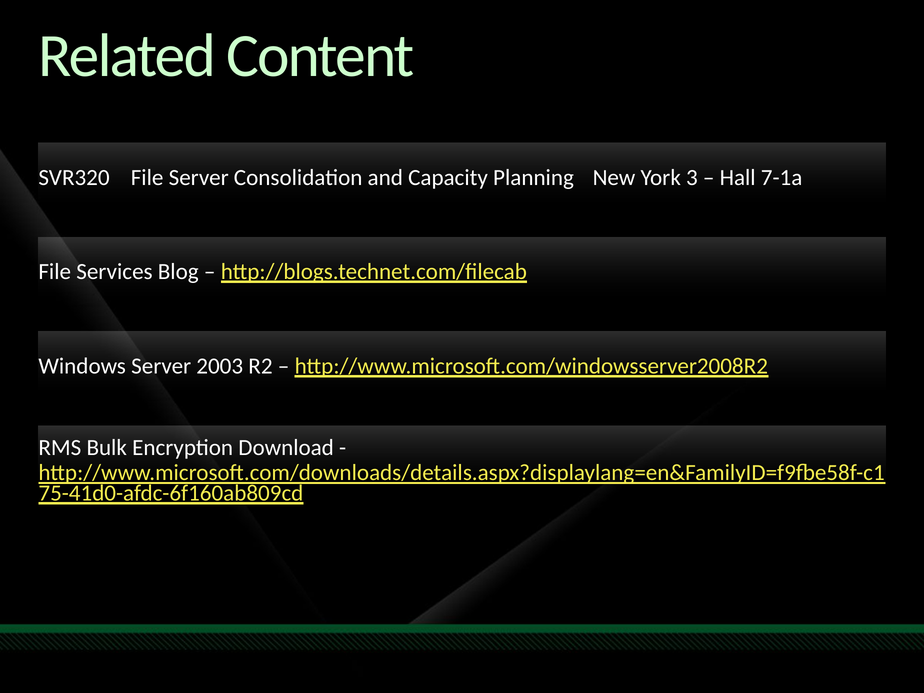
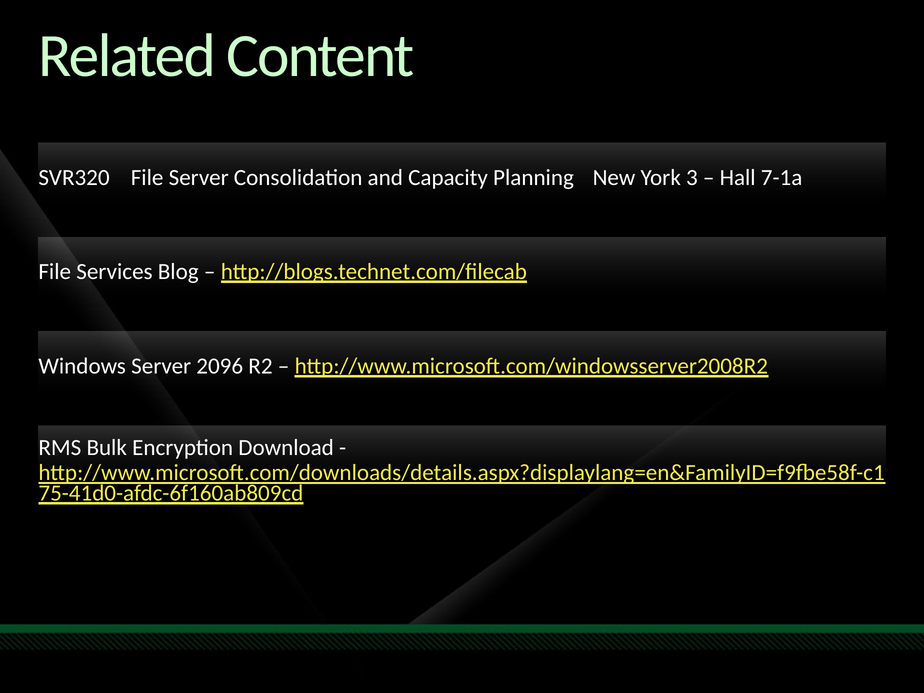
2003: 2003 -> 2096
